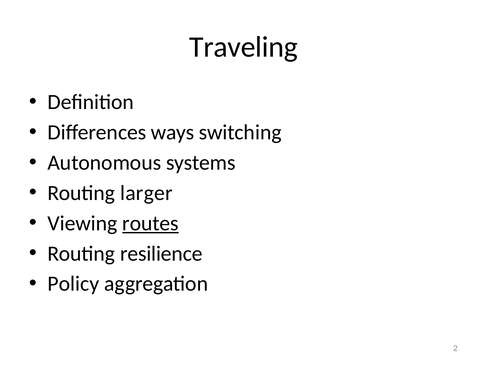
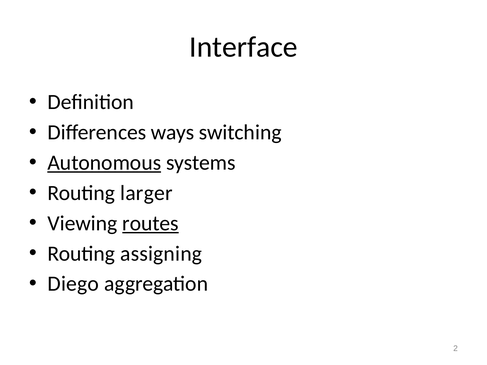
Traveling: Traveling -> Interface
Autonomous underline: none -> present
resilience: resilience -> assigning
Policy: Policy -> Diego
